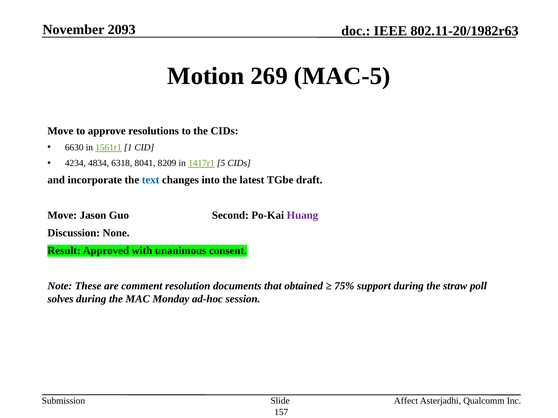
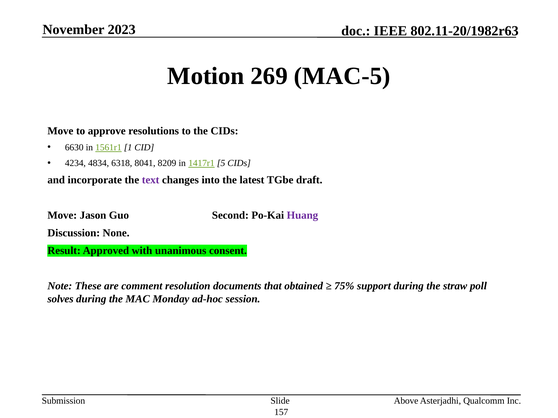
2093: 2093 -> 2023
text colour: blue -> purple
Affect: Affect -> Above
